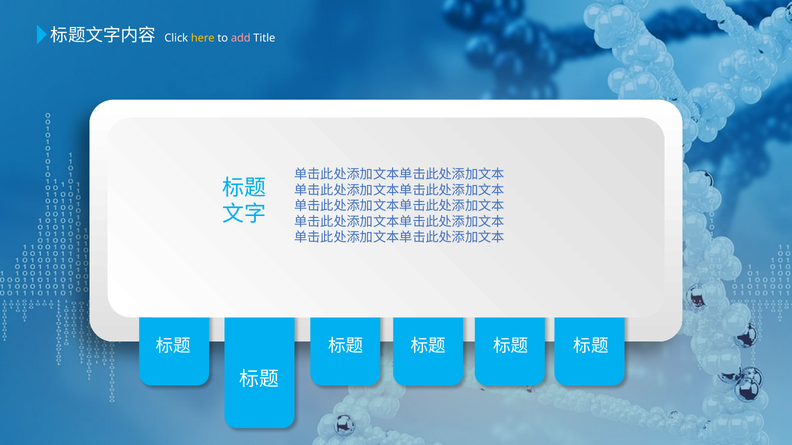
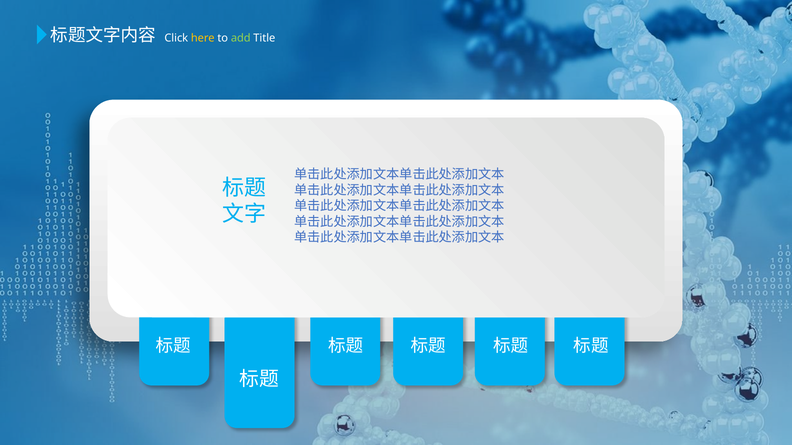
add colour: pink -> light green
